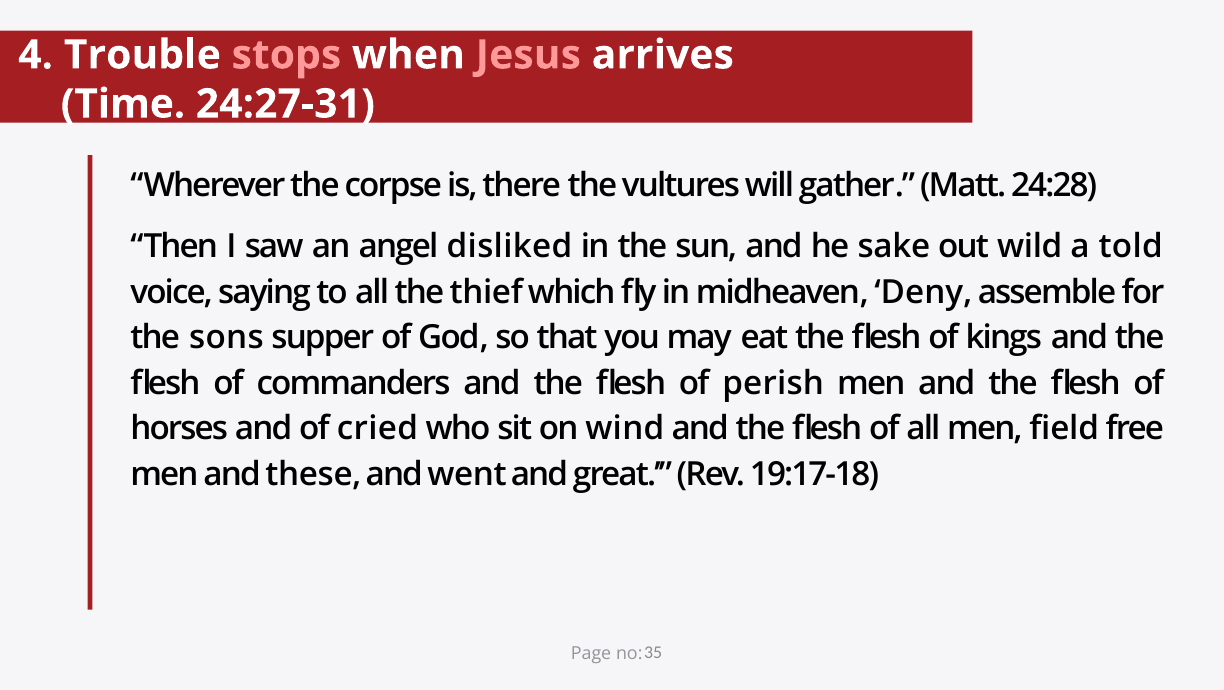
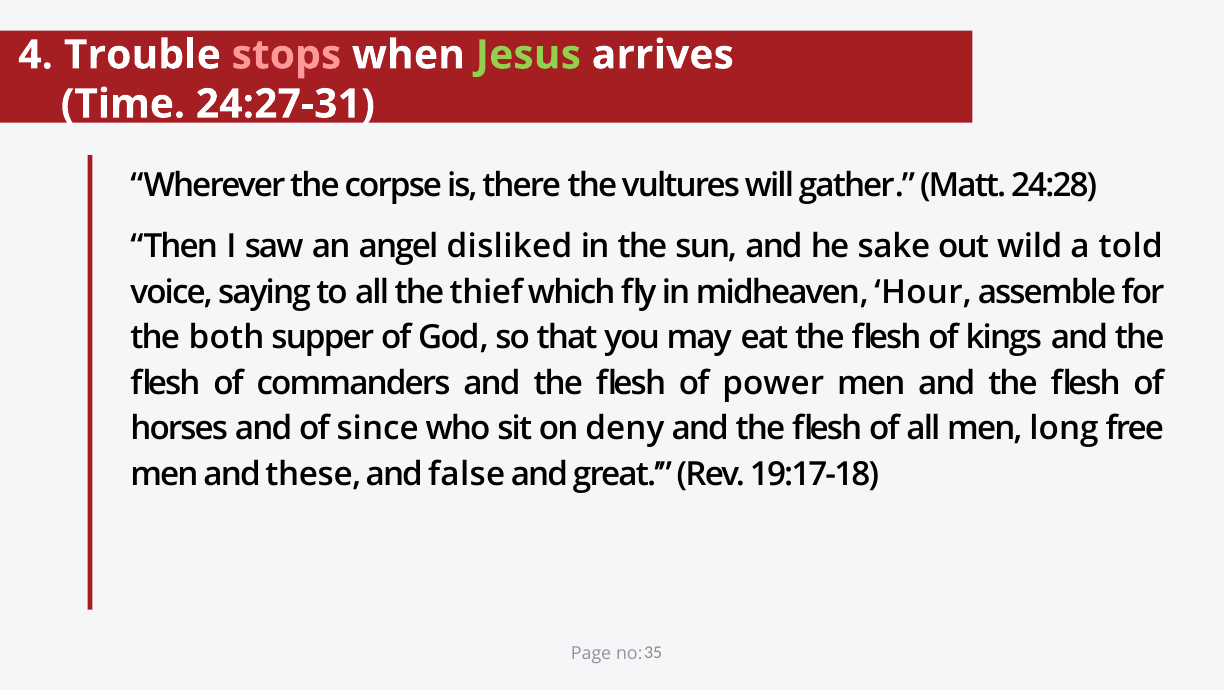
Jesus colour: pink -> light green
Deny: Deny -> Hour
sons: sons -> both
perish: perish -> power
cried: cried -> since
wind: wind -> deny
field: field -> long
went: went -> false
